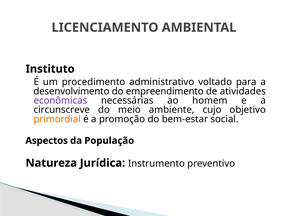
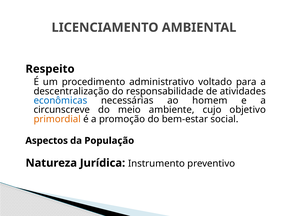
Instituto: Instituto -> Respeito
desenvolvimento: desenvolvimento -> descentralização
empreendimento: empreendimento -> responsabilidade
econômicas colour: purple -> blue
